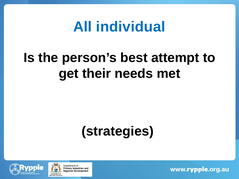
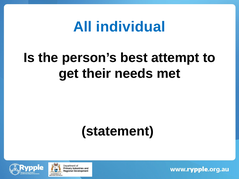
strategies: strategies -> statement
